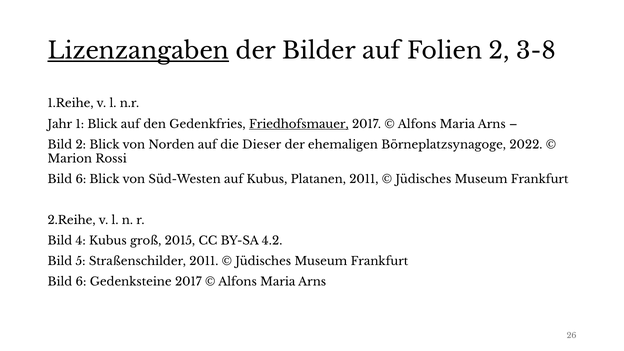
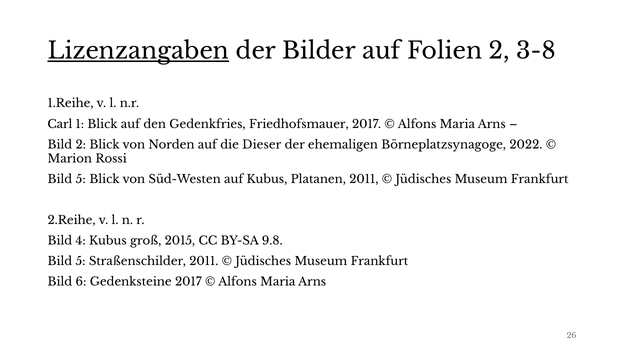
Jahr: Jahr -> Carl
Friedhofsmauer underline: present -> none
6 at (81, 179): 6 -> 5
4.2: 4.2 -> 9.8
